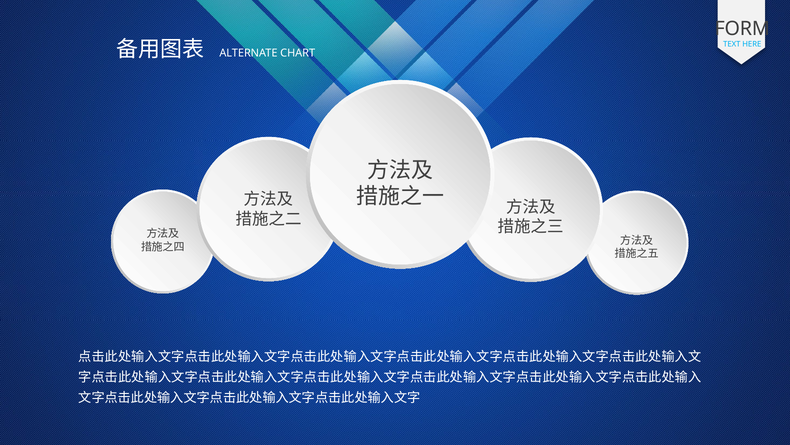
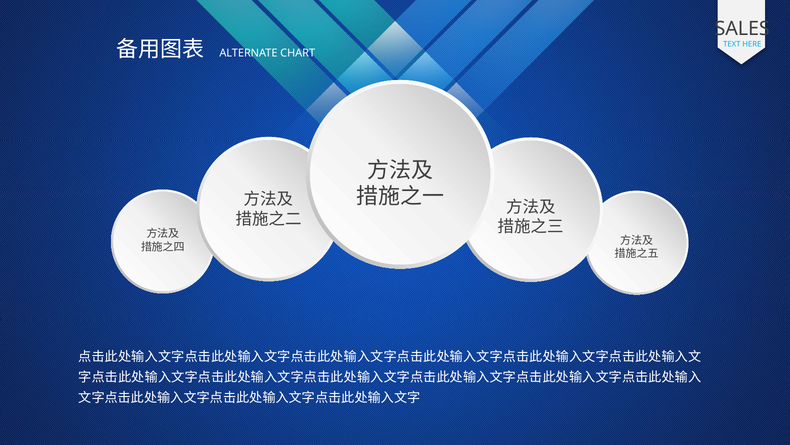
FORM: FORM -> SALES
